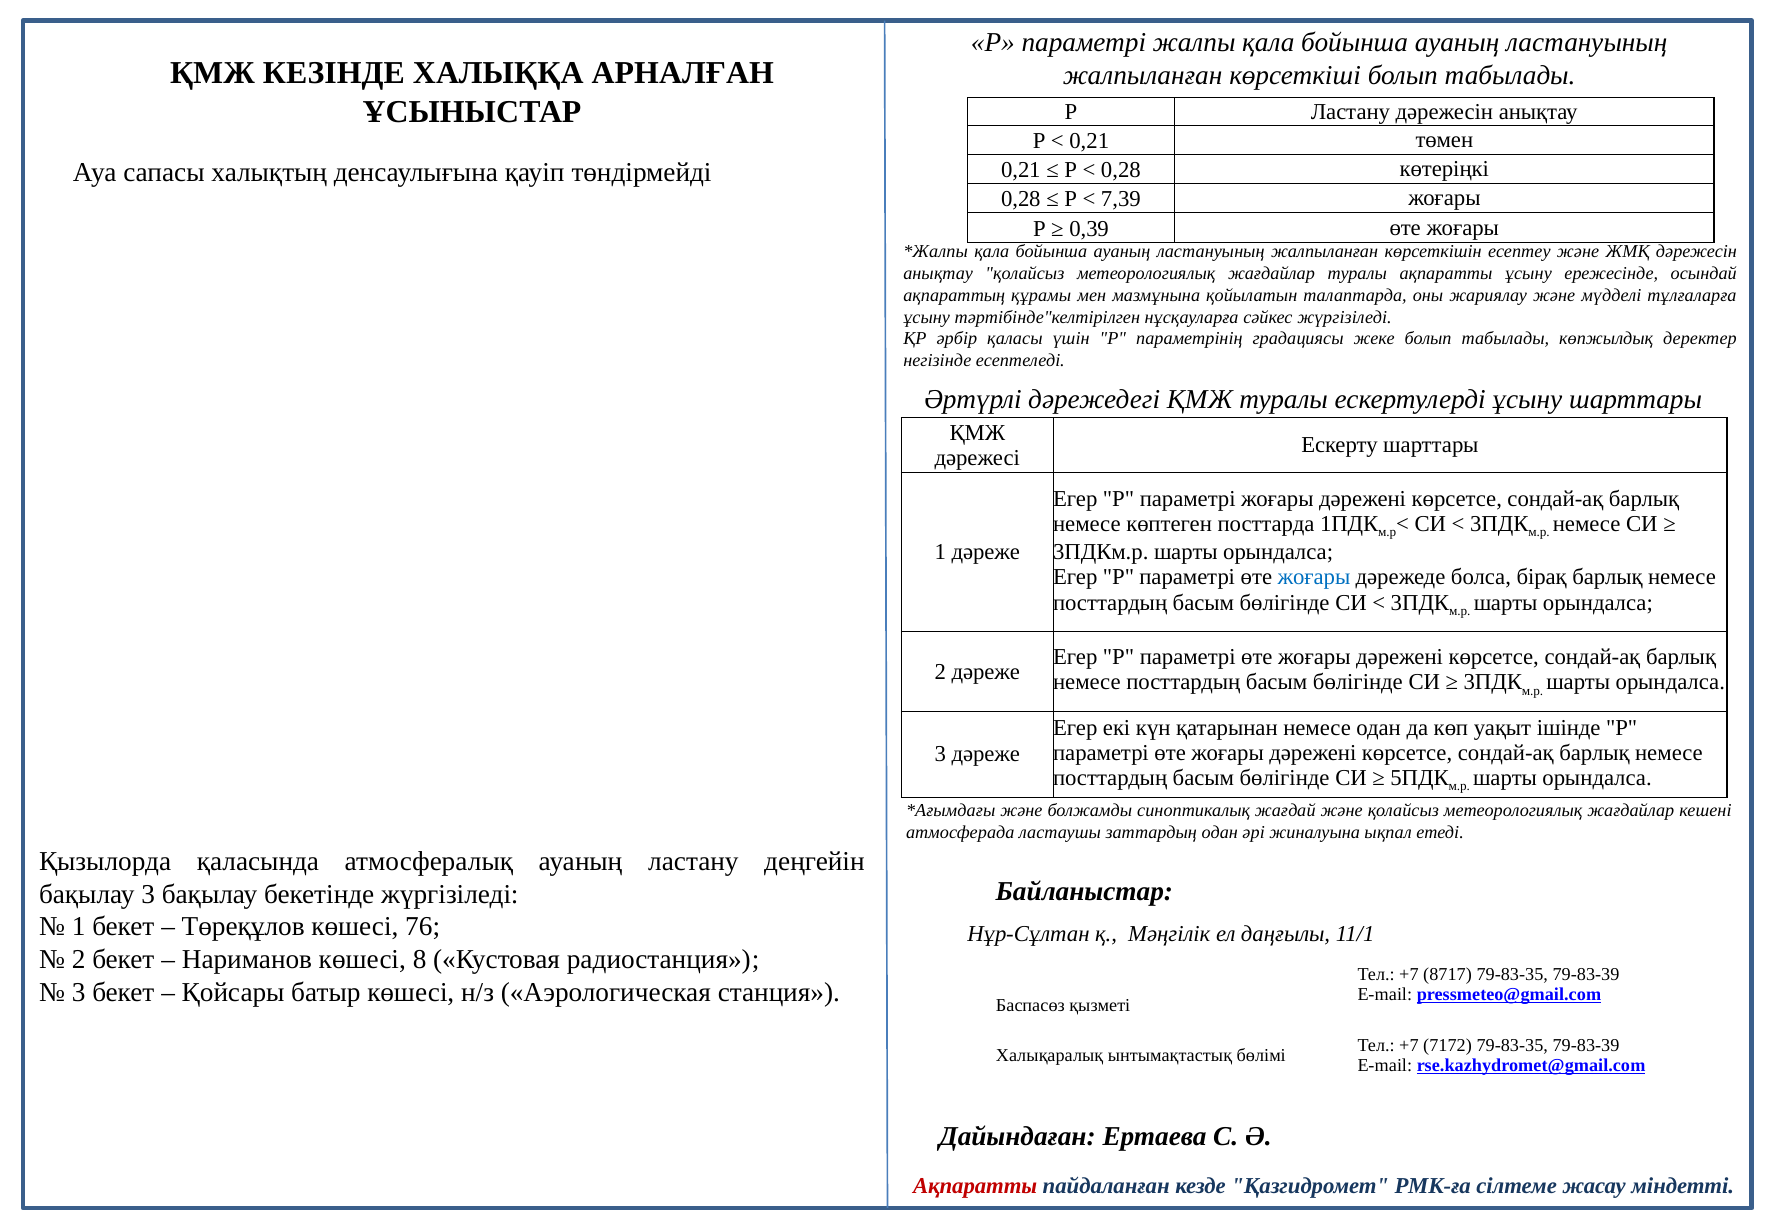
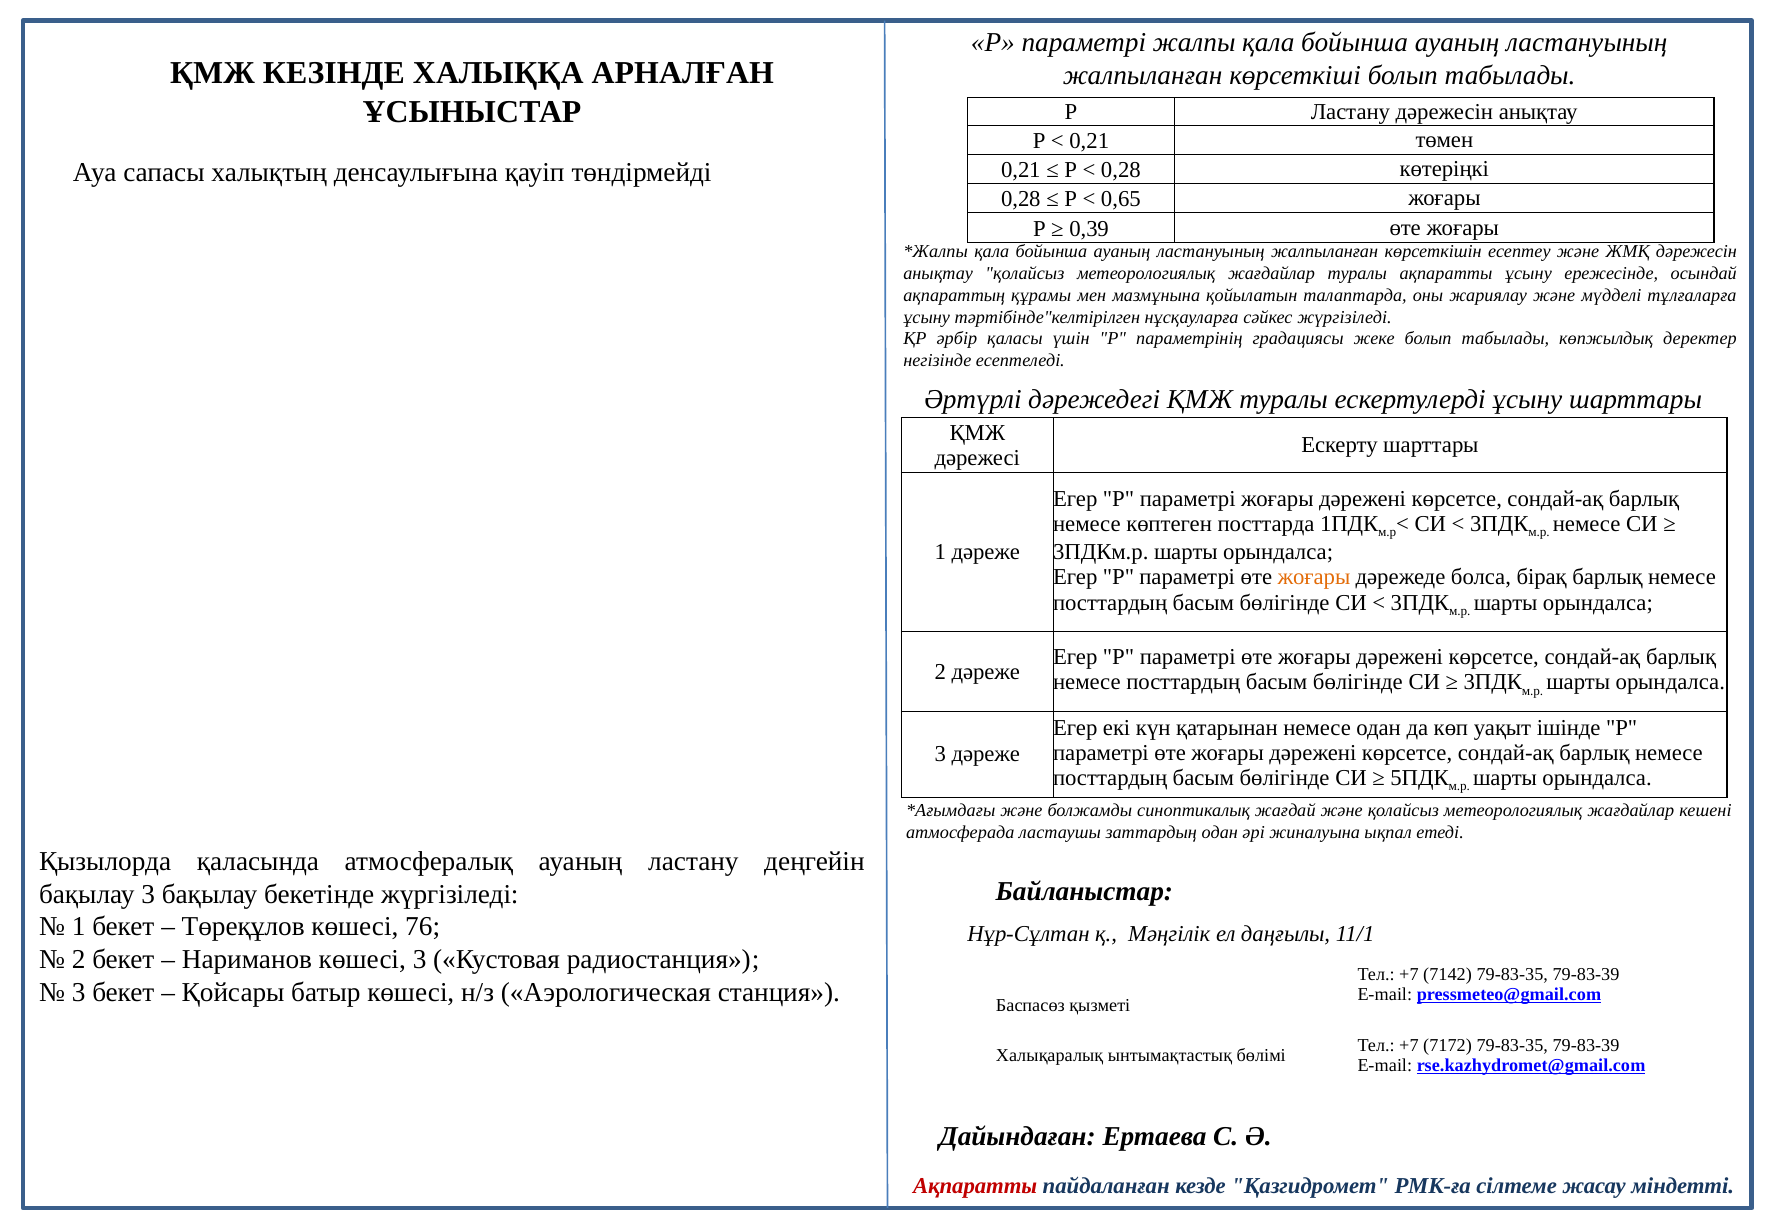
7,39: 7,39 -> 0,65
жоғары at (1314, 577) colour: blue -> orange
көшесі 8: 8 -> 3
8717: 8717 -> 7142
